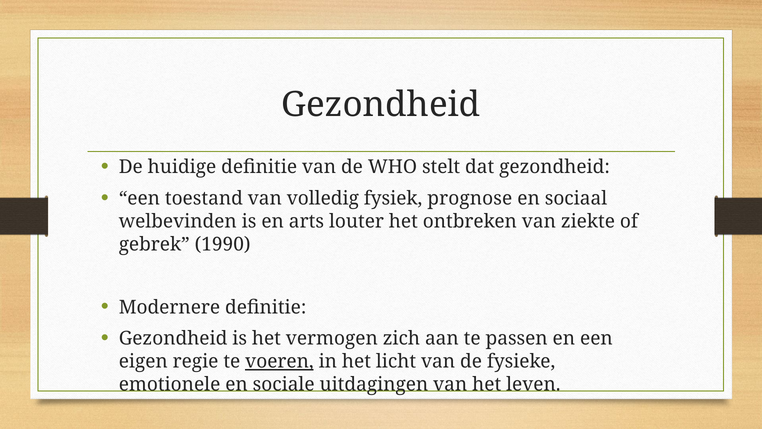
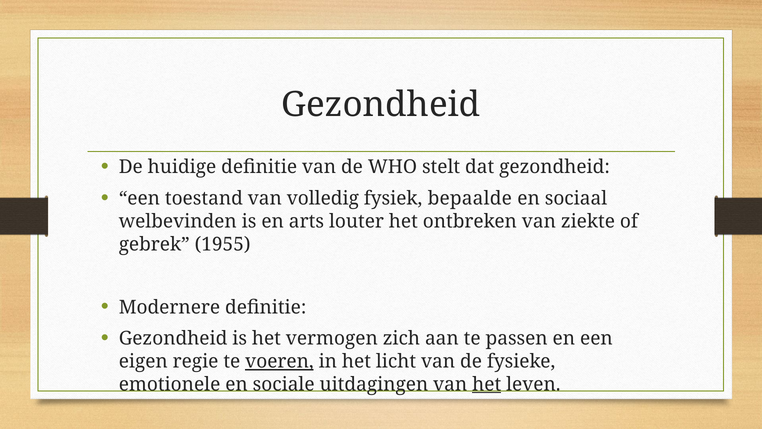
prognose: prognose -> bepaalde
1990: 1990 -> 1955
het at (487, 384) underline: none -> present
